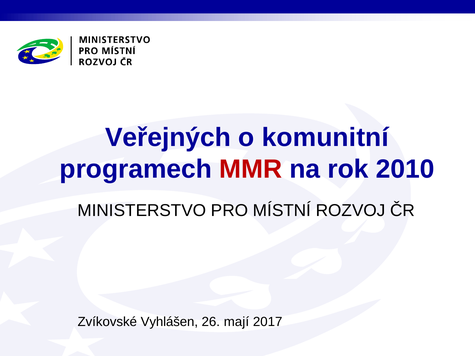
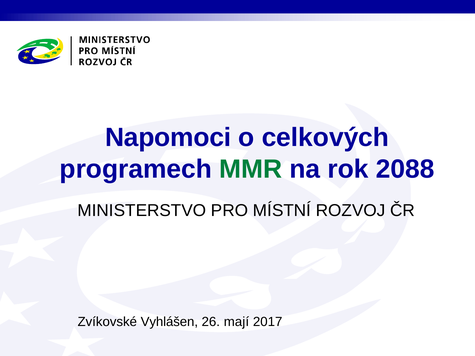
Veřejných: Veřejných -> Napomoci
komunitní: komunitní -> celkových
MMR colour: red -> green
2010: 2010 -> 2088
